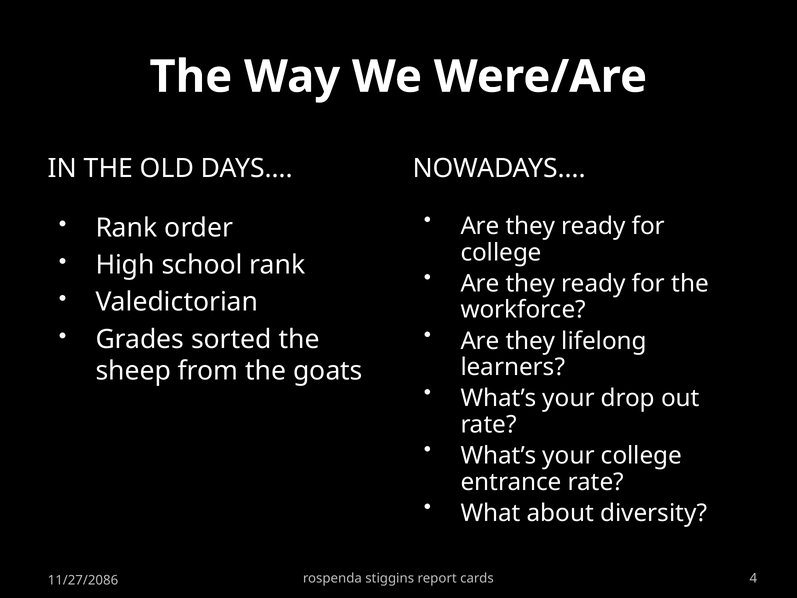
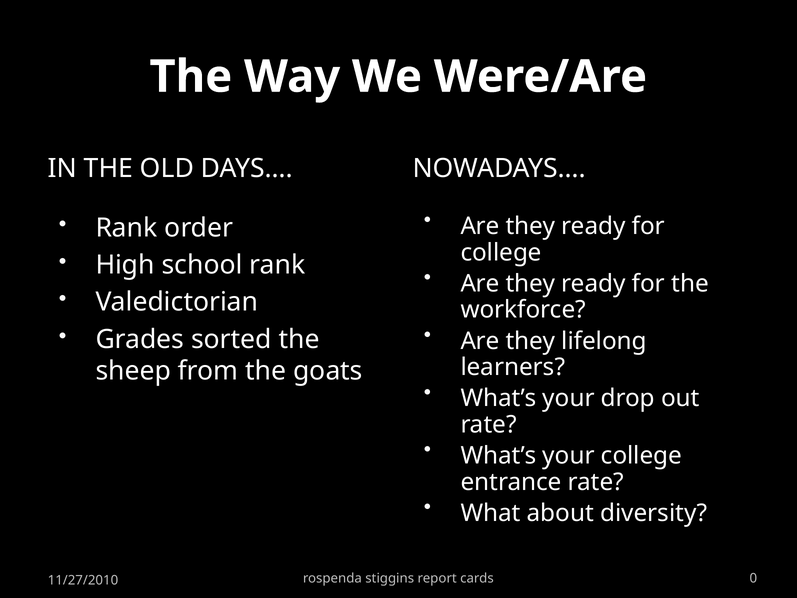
4: 4 -> 0
11/27/2086: 11/27/2086 -> 11/27/2010
